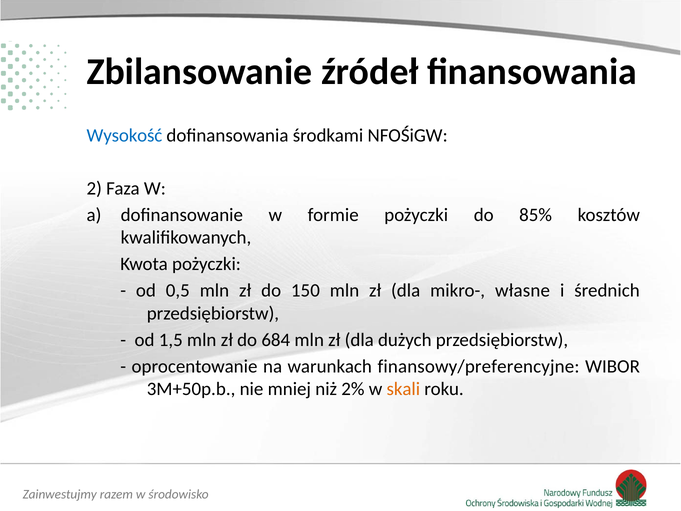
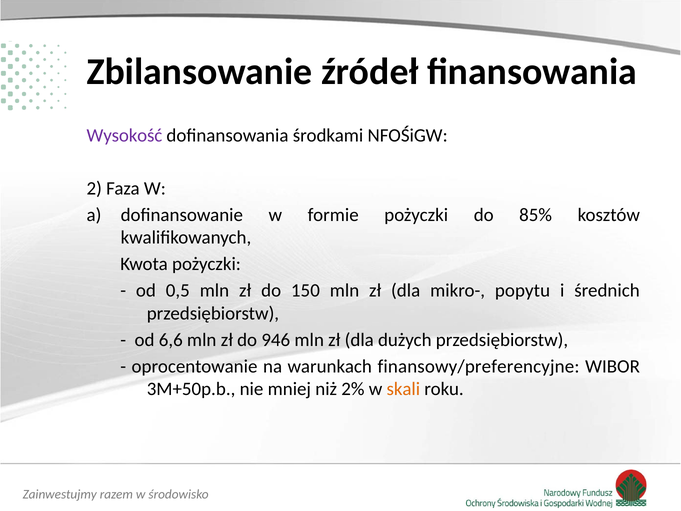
Wysokość colour: blue -> purple
własne: własne -> popytu
1,5: 1,5 -> 6,6
684: 684 -> 946
